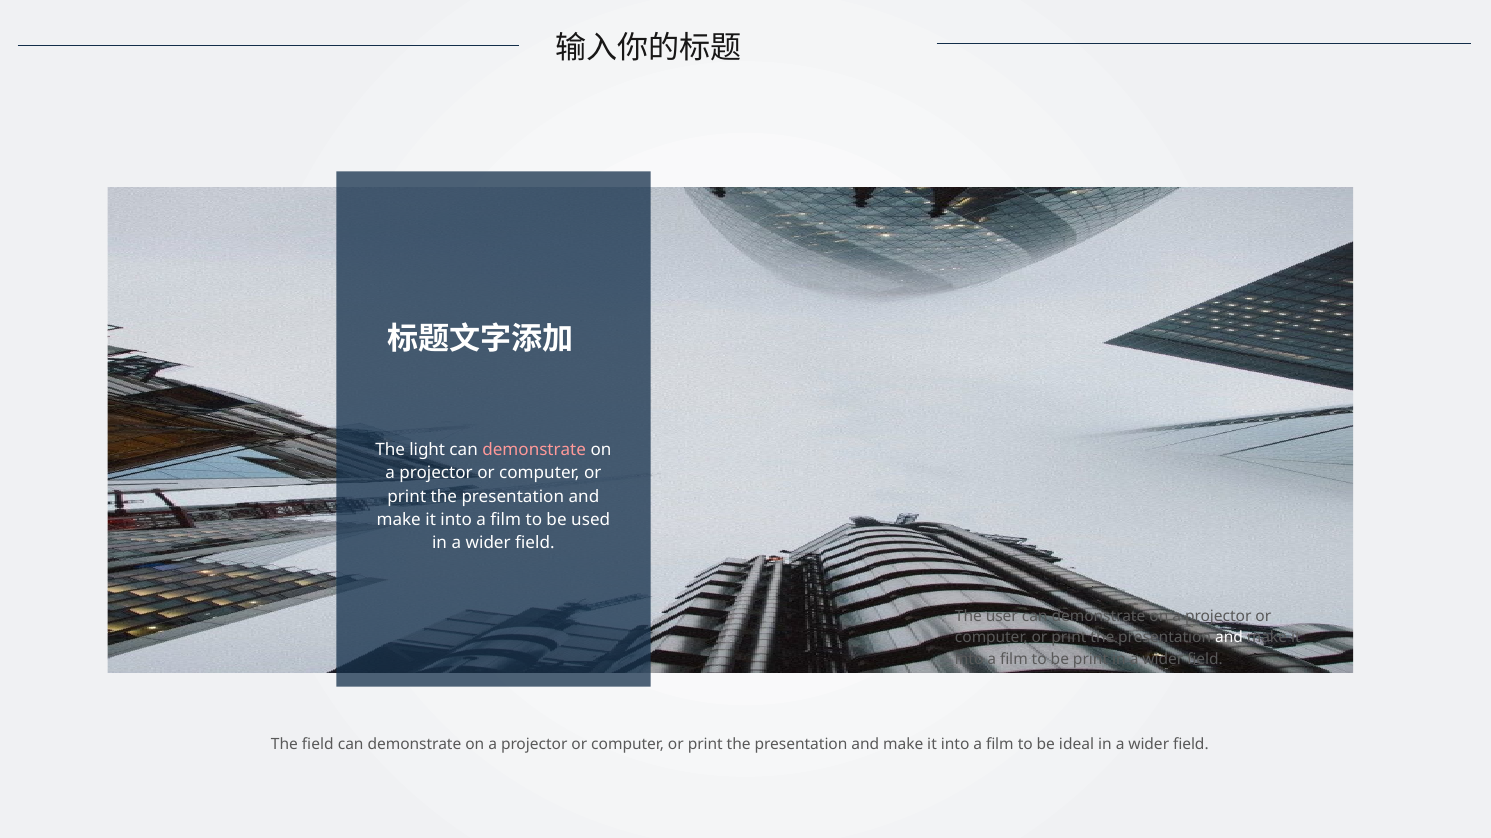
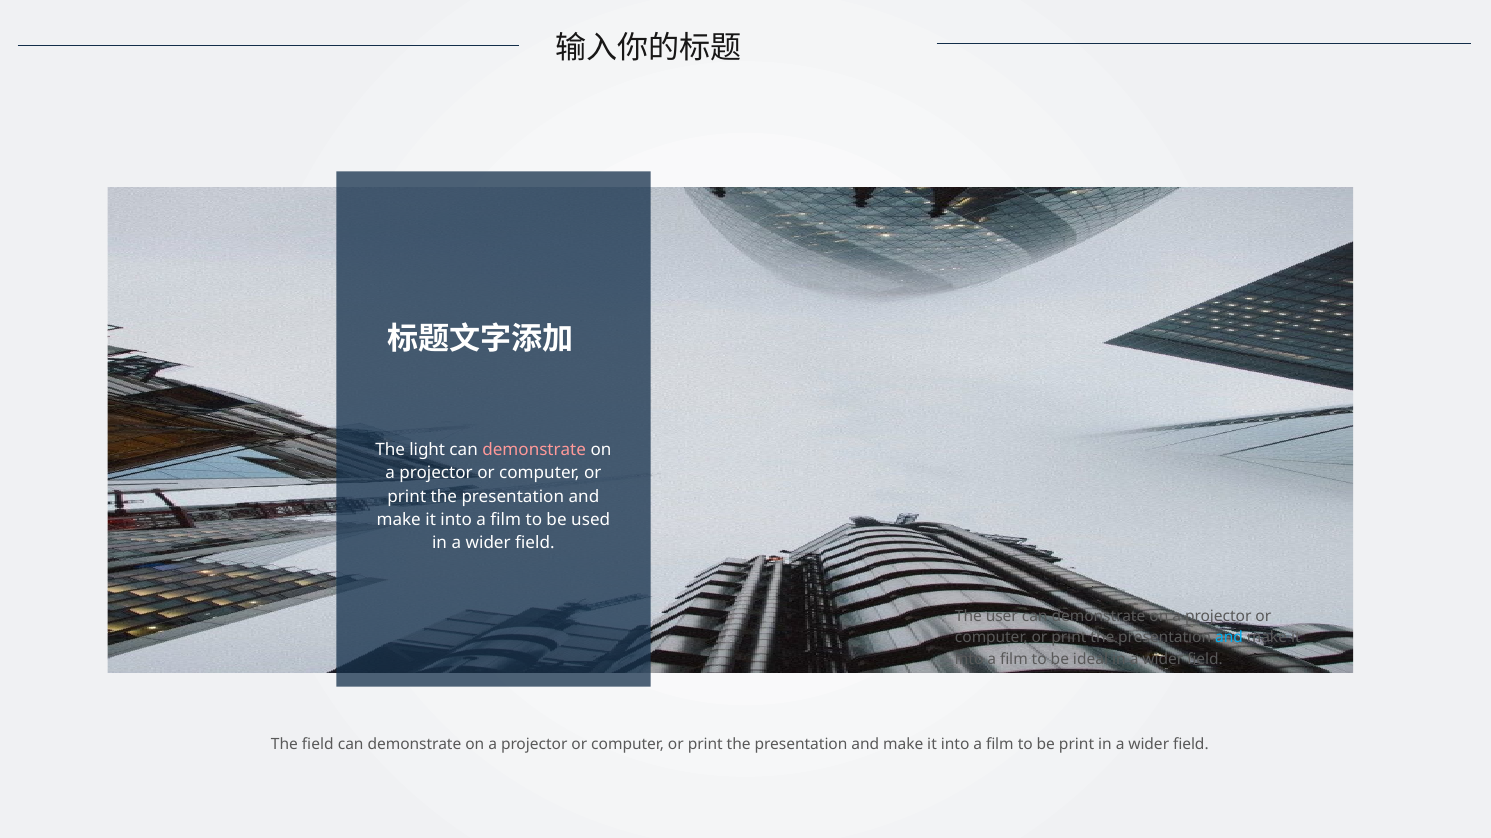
and at (1229, 638) colour: white -> light blue
be print: print -> ideal
be ideal: ideal -> print
